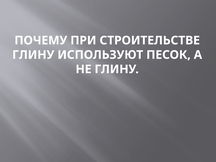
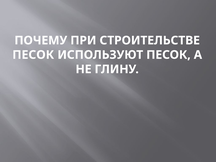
ГЛИНУ at (33, 55): ГЛИНУ -> ПЕСОК
